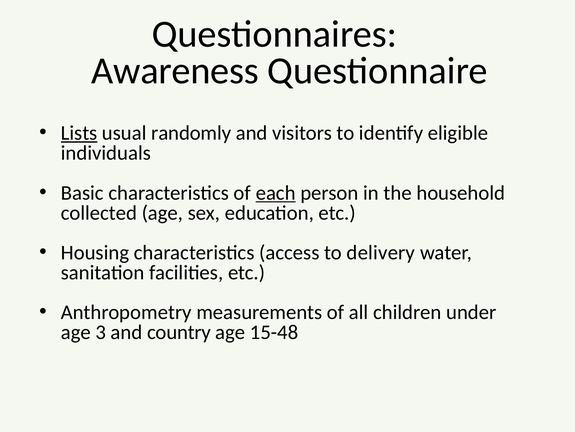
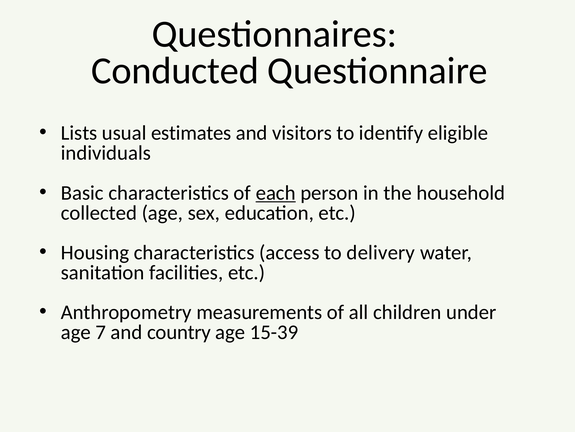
Awareness: Awareness -> Conducted
Lists underline: present -> none
randomly: randomly -> estimates
3: 3 -> 7
15-48: 15-48 -> 15-39
